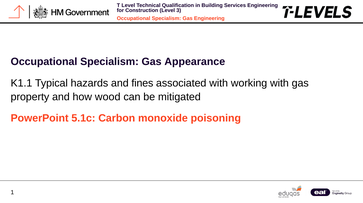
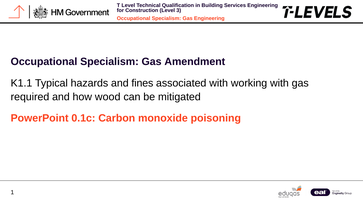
Appearance: Appearance -> Amendment
property: property -> required
5.1c: 5.1c -> 0.1c
